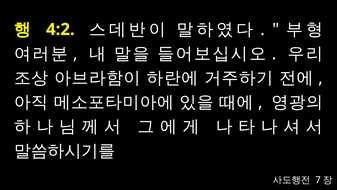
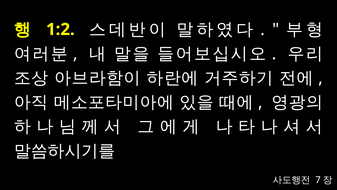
4:2: 4:2 -> 1:2
